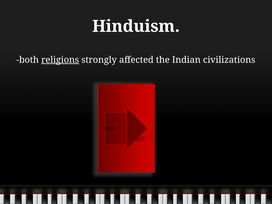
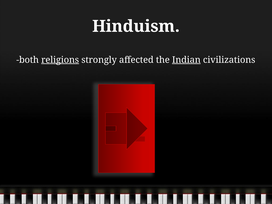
Indian underline: none -> present
